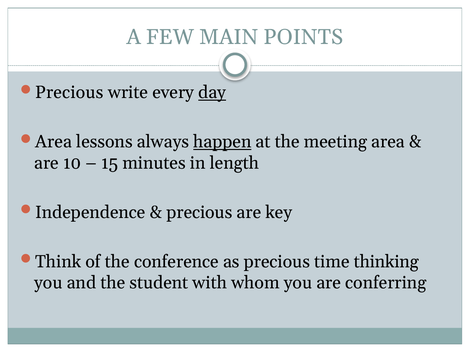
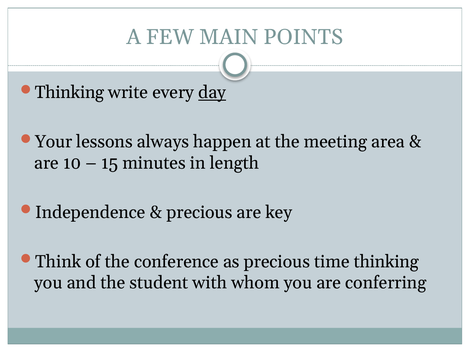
Precious at (69, 93): Precious -> Thinking
Area at (54, 142): Area -> Your
happen underline: present -> none
